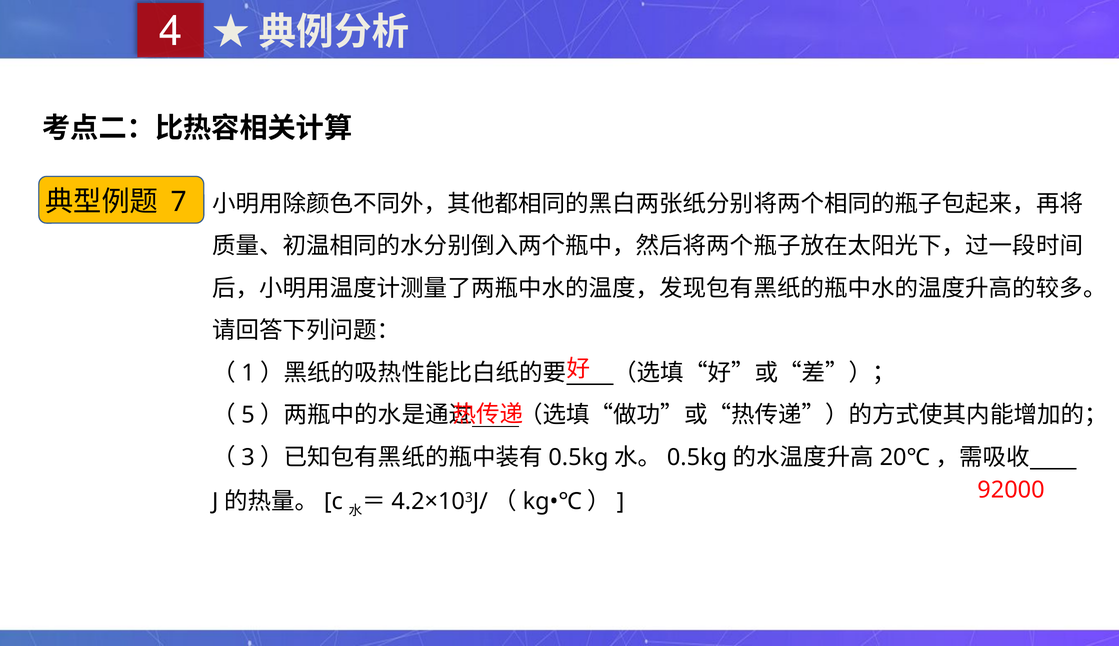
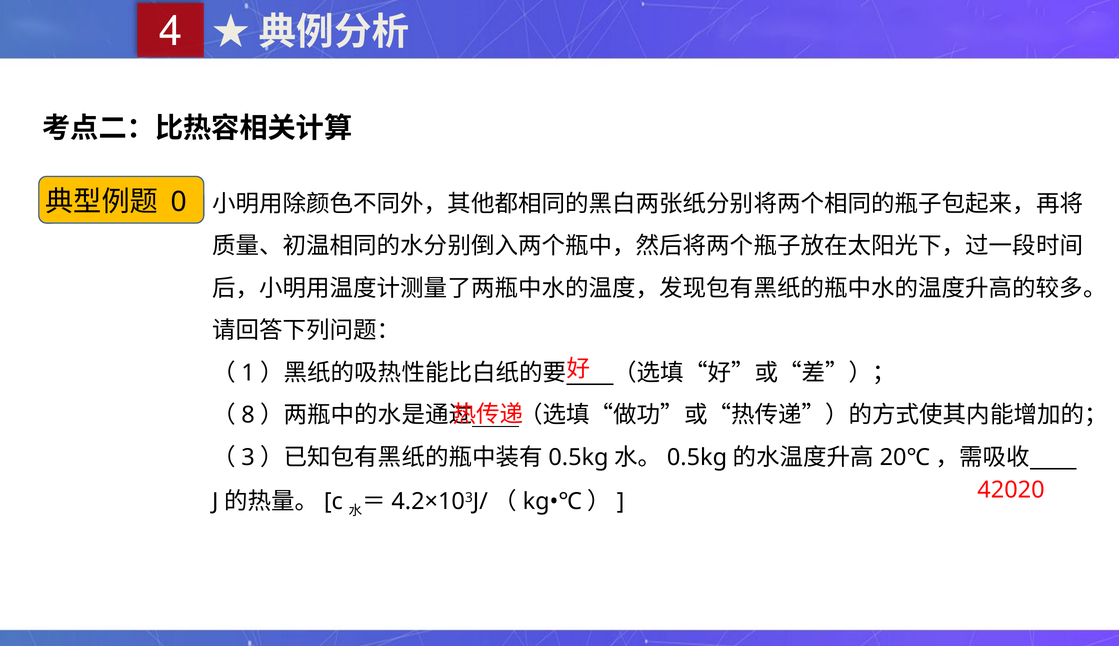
7: 7 -> 0
5: 5 -> 8
92000: 92000 -> 42020
